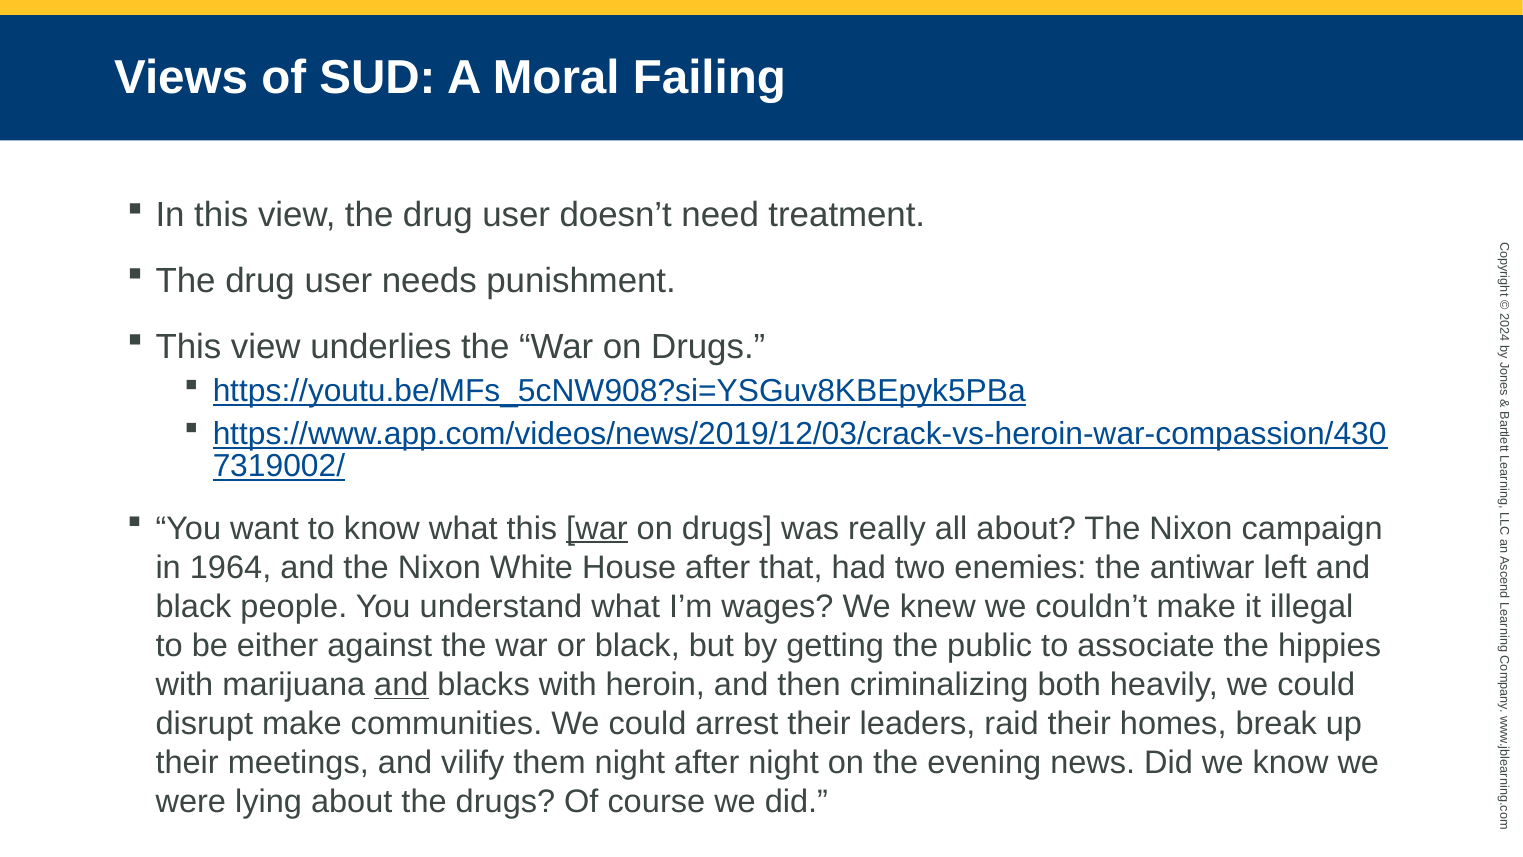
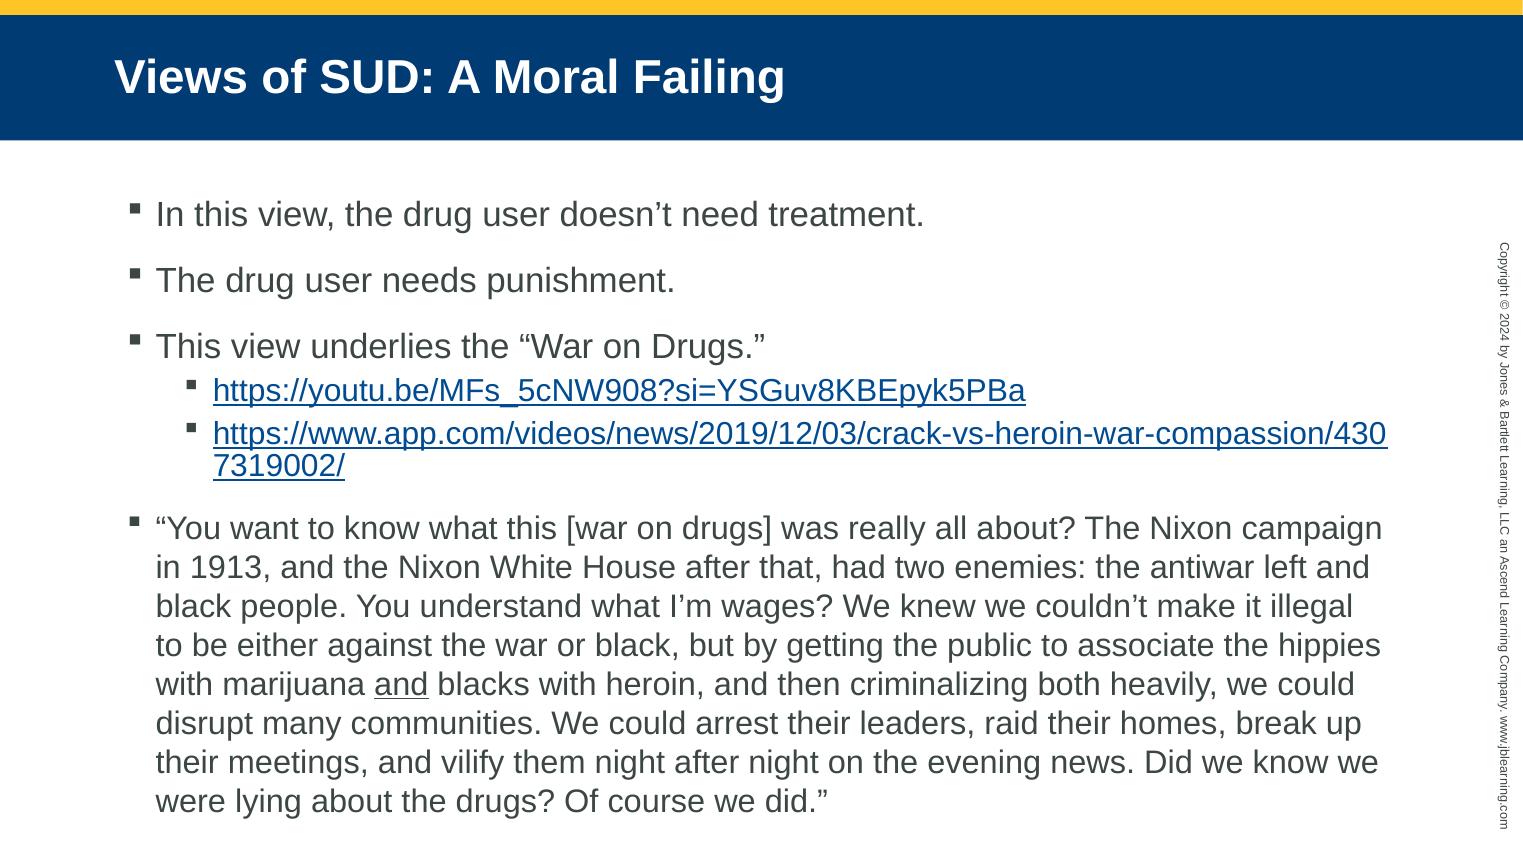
war at (597, 528) underline: present -> none
1964: 1964 -> 1913
disrupt make: make -> many
